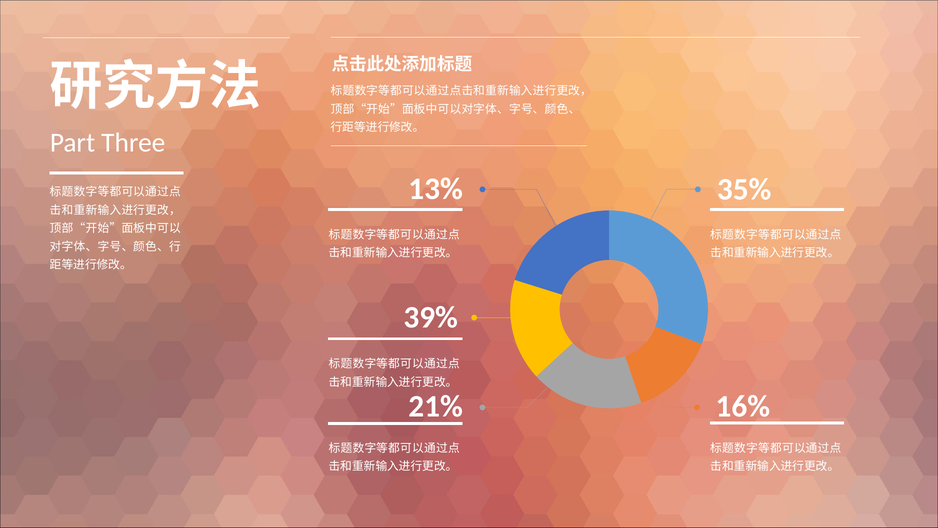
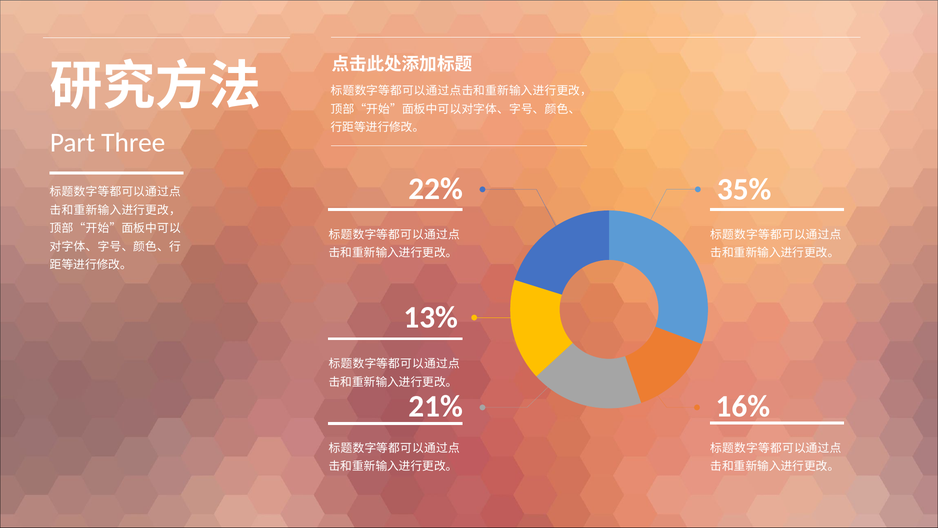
13%: 13% -> 22%
39%: 39% -> 13%
